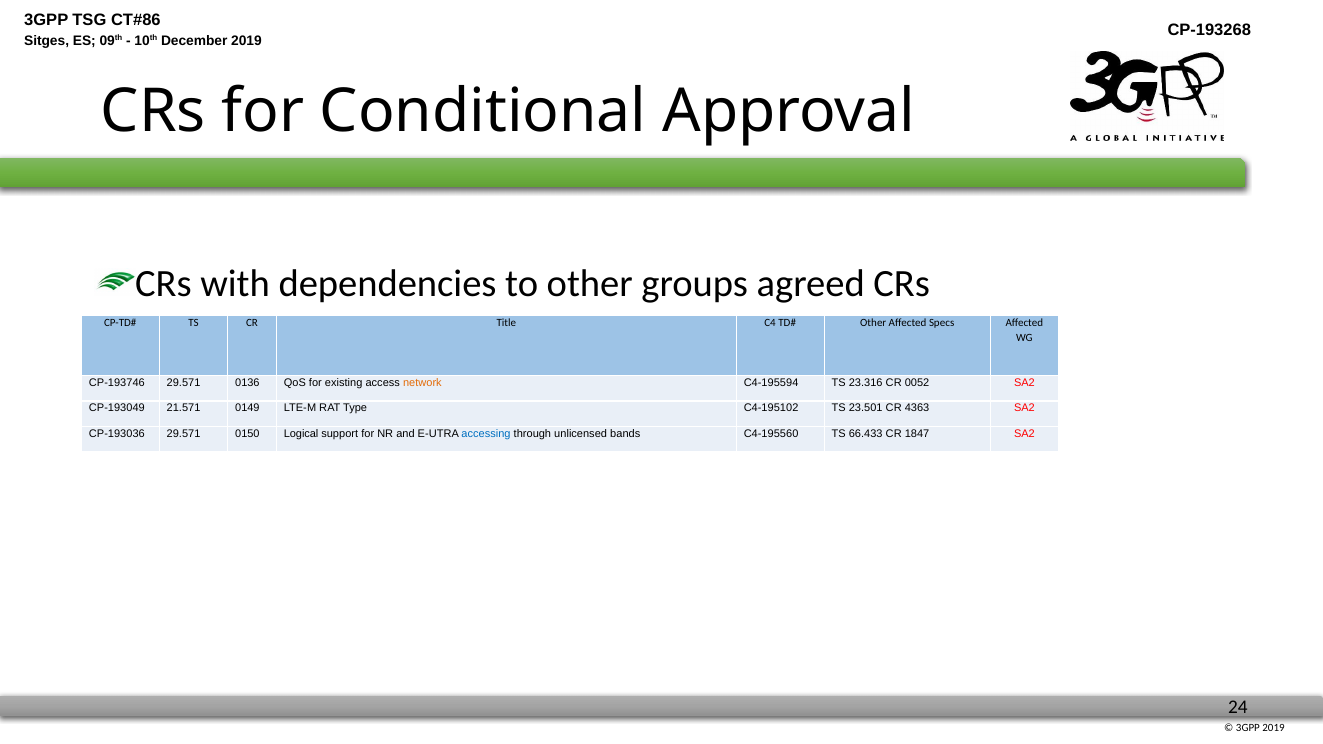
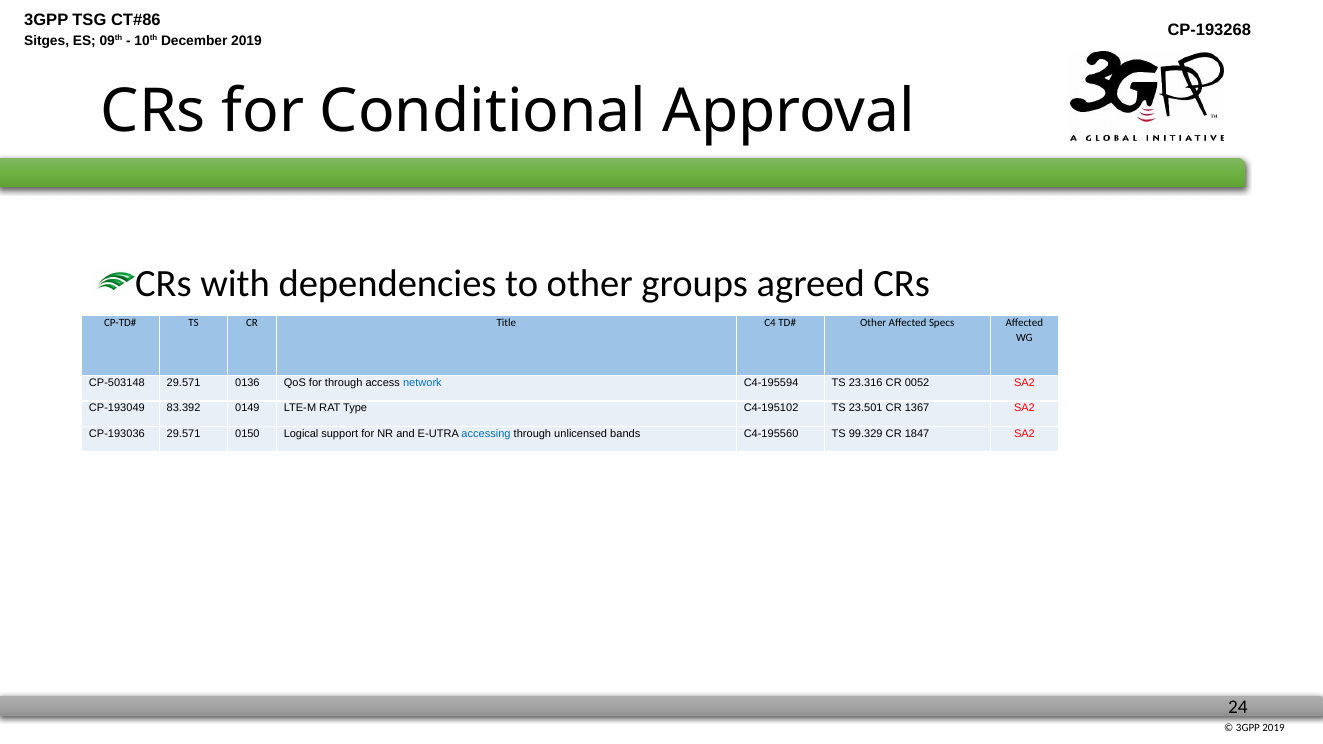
CP-193746: CP-193746 -> CP-503148
for existing: existing -> through
network colour: orange -> blue
21.571: 21.571 -> 83.392
4363: 4363 -> 1367
66.433: 66.433 -> 99.329
